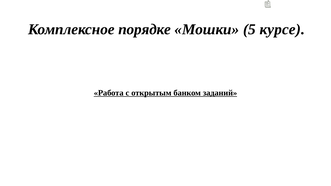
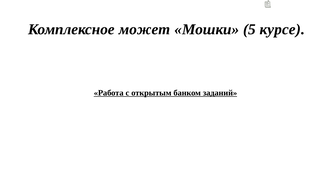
порядке: порядке -> может
